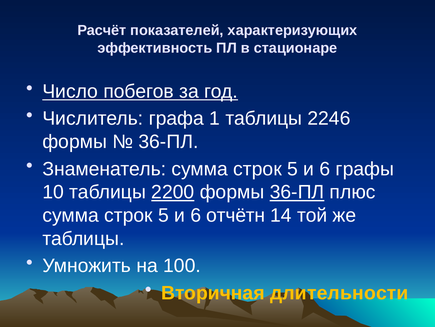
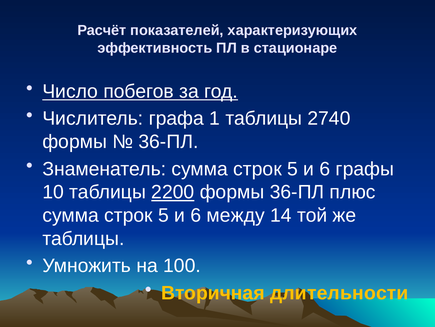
2246: 2246 -> 2740
36-ПЛ at (297, 192) underline: present -> none
отчётн: отчётн -> между
